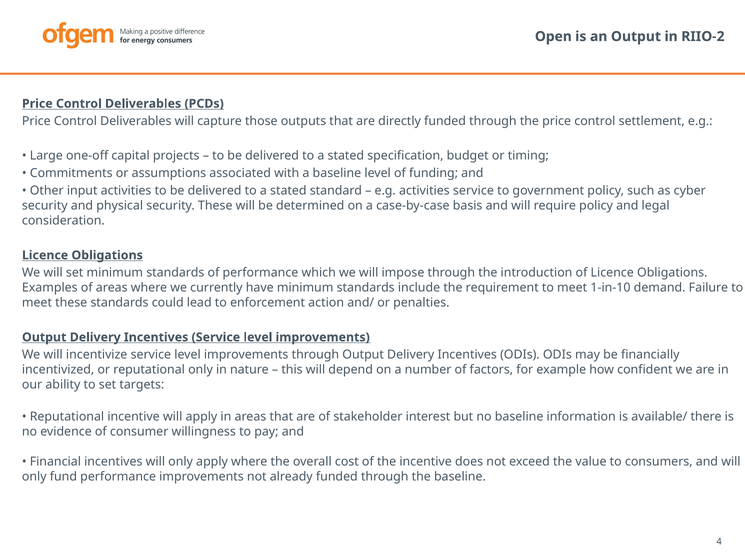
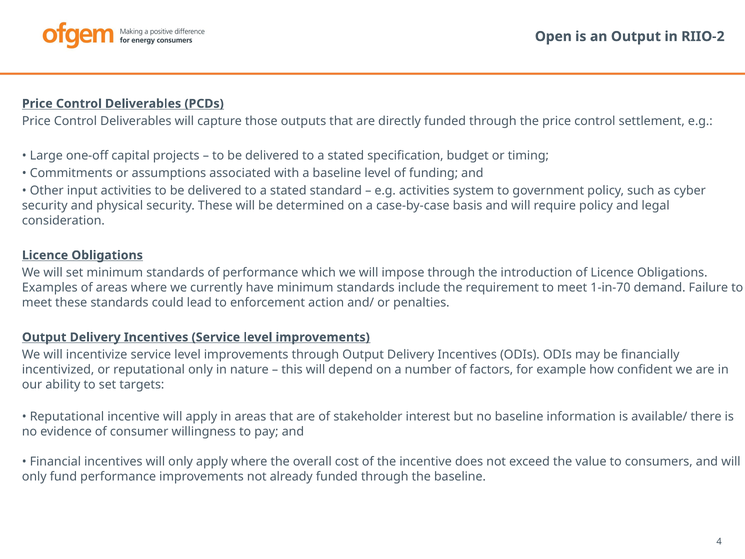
activities service: service -> system
1-in-10: 1-in-10 -> 1-in-70
